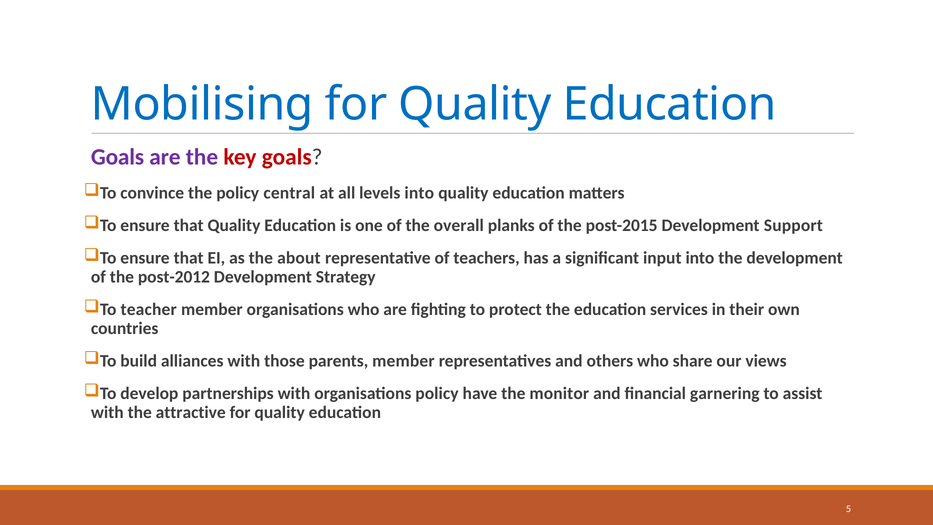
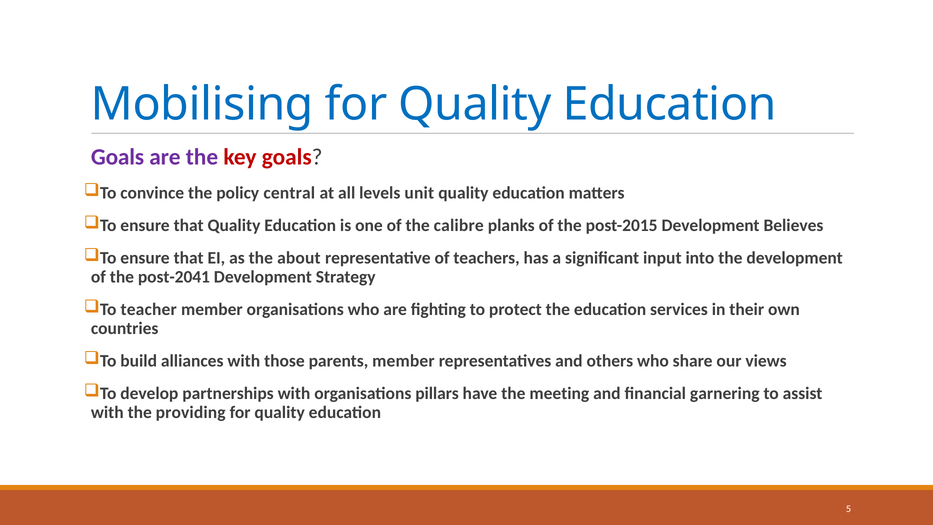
levels into: into -> unit
overall: overall -> calibre
Support: Support -> Believes
post-2012: post-2012 -> post-2041
organisations policy: policy -> pillars
monitor: monitor -> meeting
attractive: attractive -> providing
